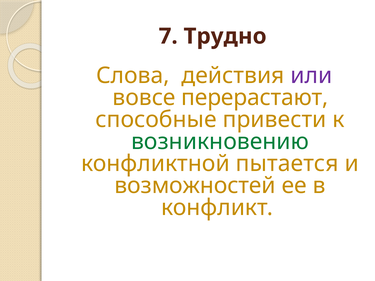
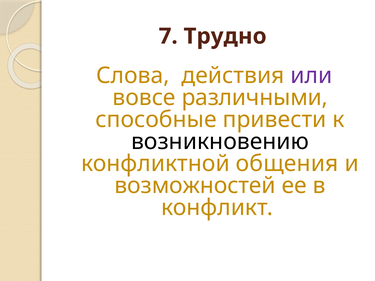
перерастают: перерастают -> различными
возникновению colour: green -> black
пытается: пытается -> общения
